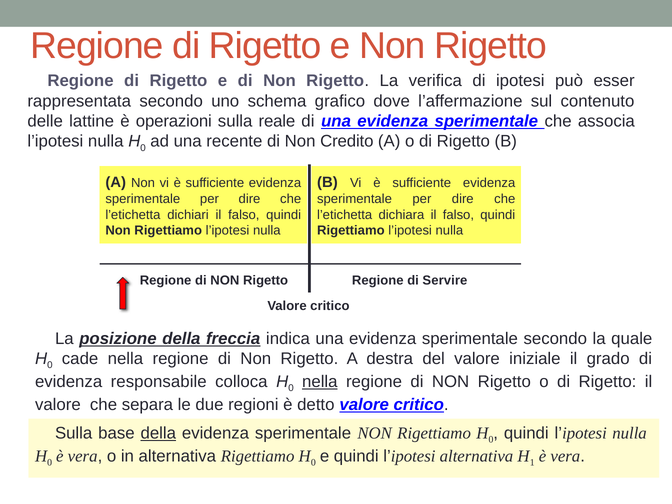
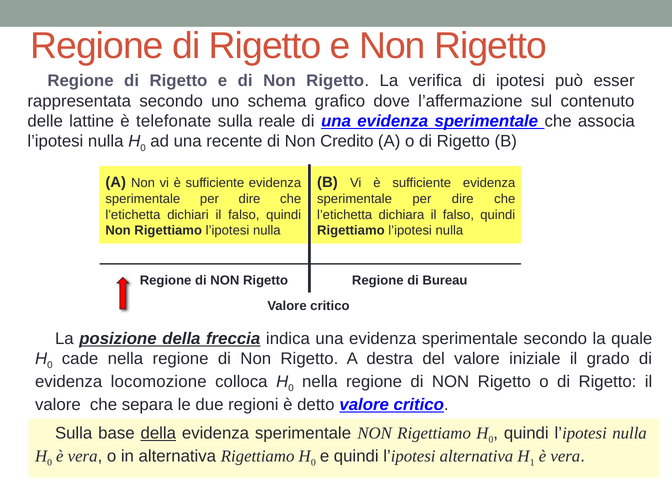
operazioni: operazioni -> telefonate
Servire: Servire -> Bureau
responsabile: responsabile -> locomozione
nella at (320, 382) underline: present -> none
